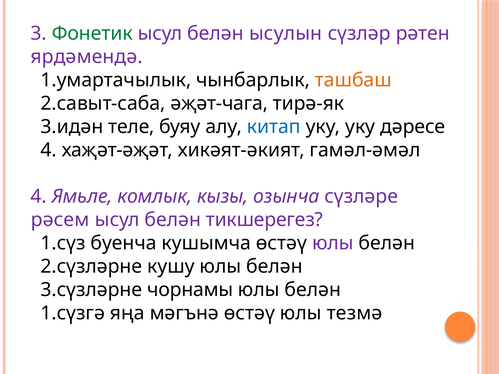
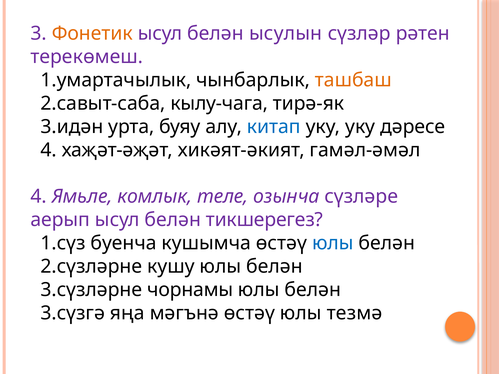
Фонетик colour: green -> orange
ярдәмендә: ярдәмендә -> терекөмеш
әҗәт-чага: әҗәт-чага -> кылу-чага
теле: теле -> урта
кызы: кызы -> теле
рәсем: рәсем -> аерып
юлы at (333, 243) colour: purple -> blue
1.сүзгә: 1.сүзгә -> 3.сүзгә
